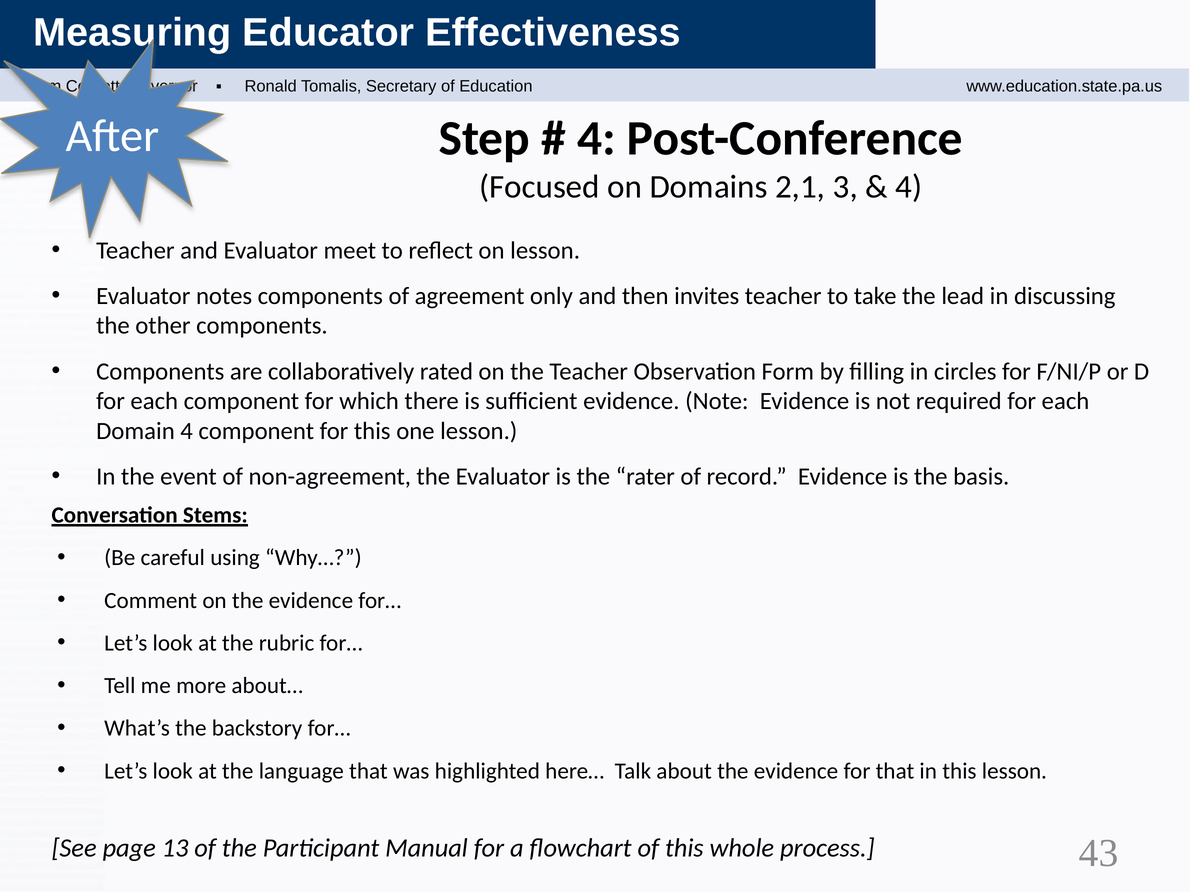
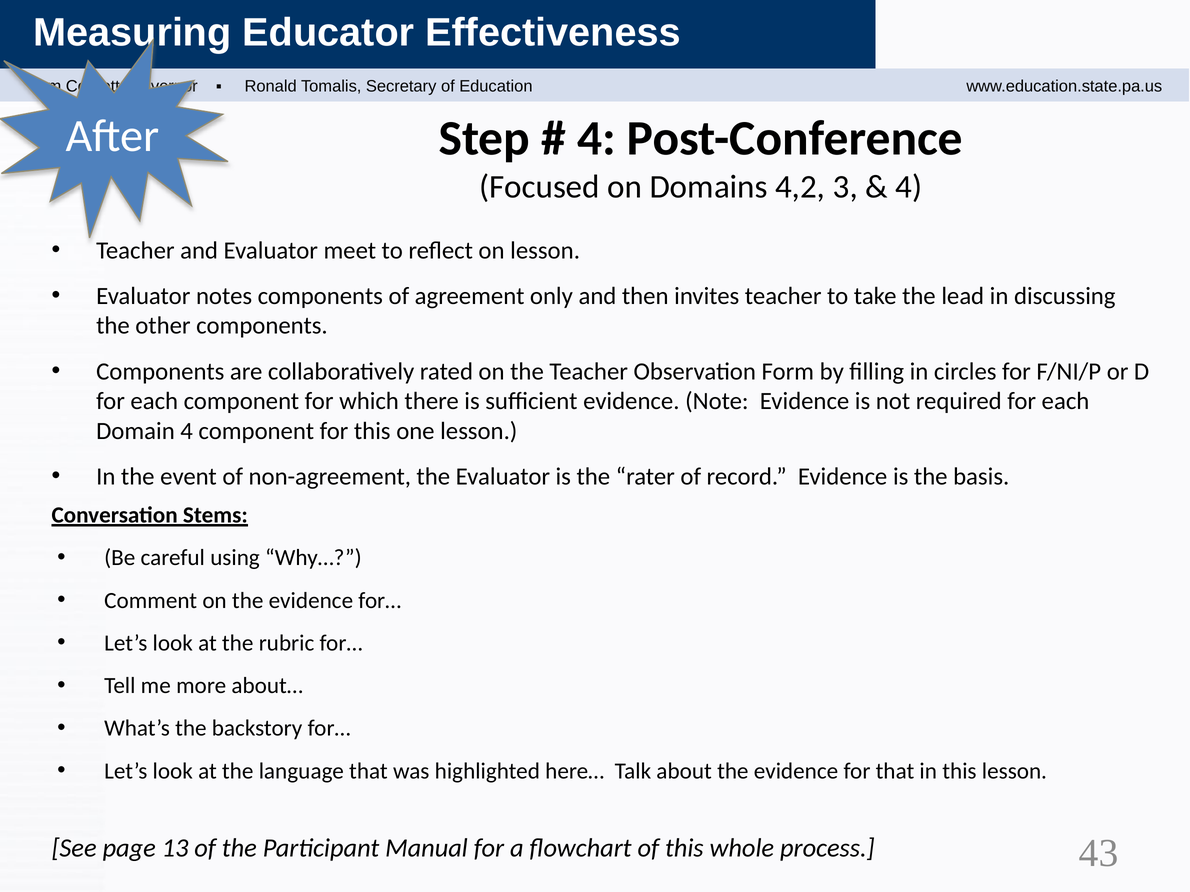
2,1: 2,1 -> 4,2
